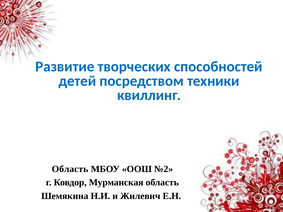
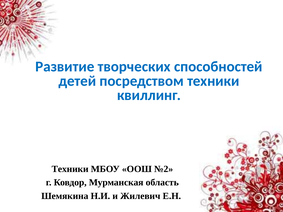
Область at (70, 169): Область -> Техники
